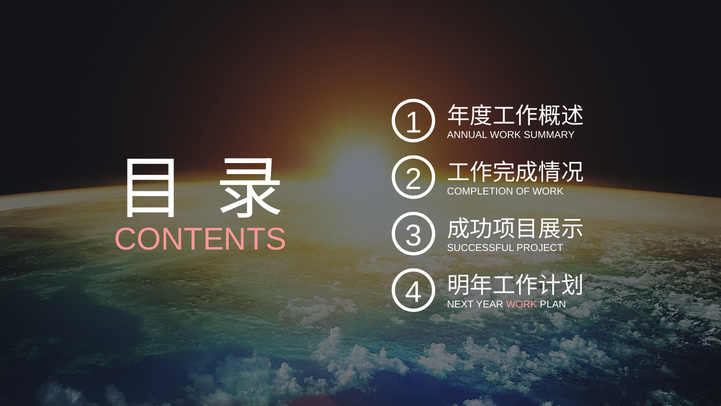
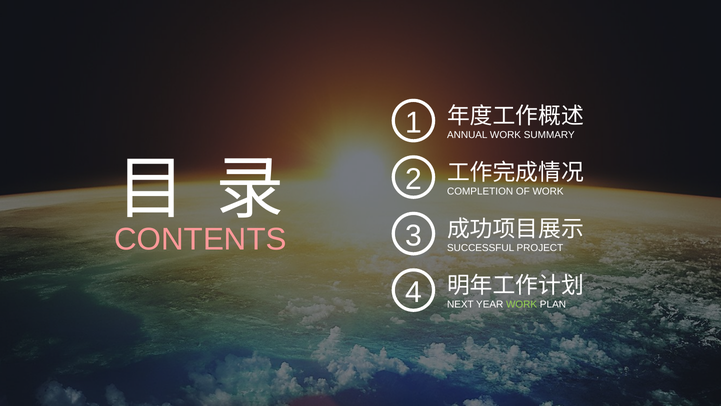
WORK at (522, 304) colour: pink -> light green
